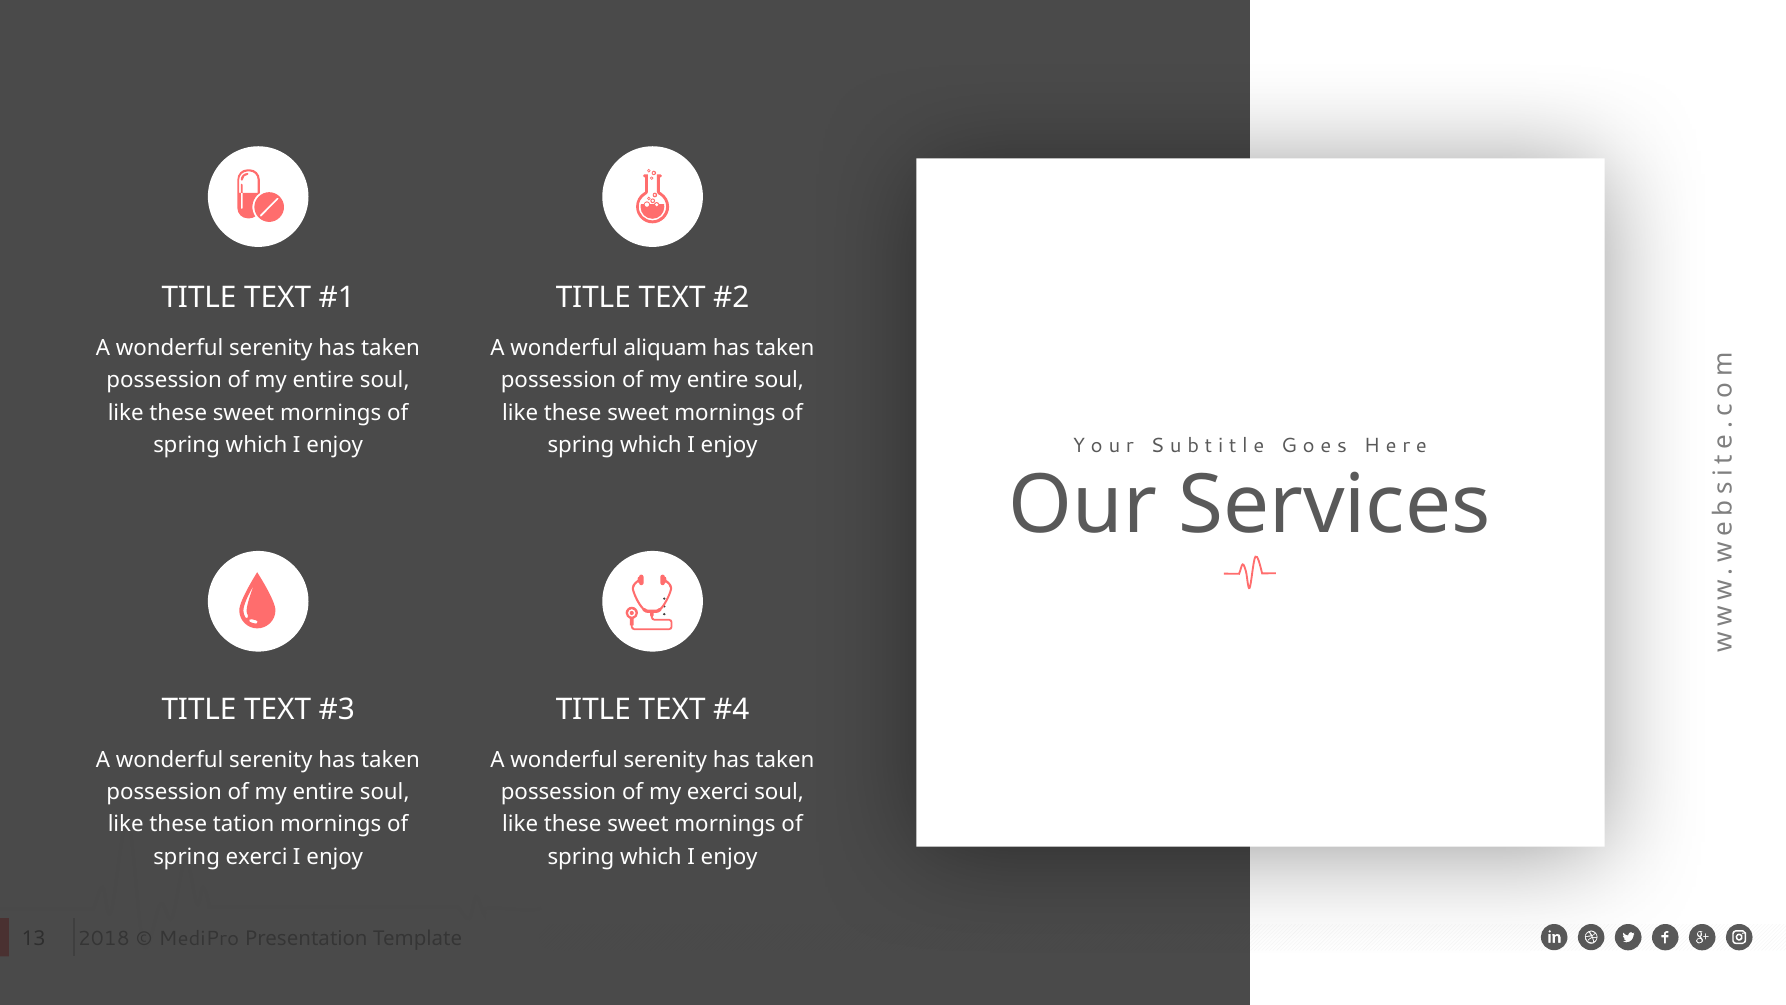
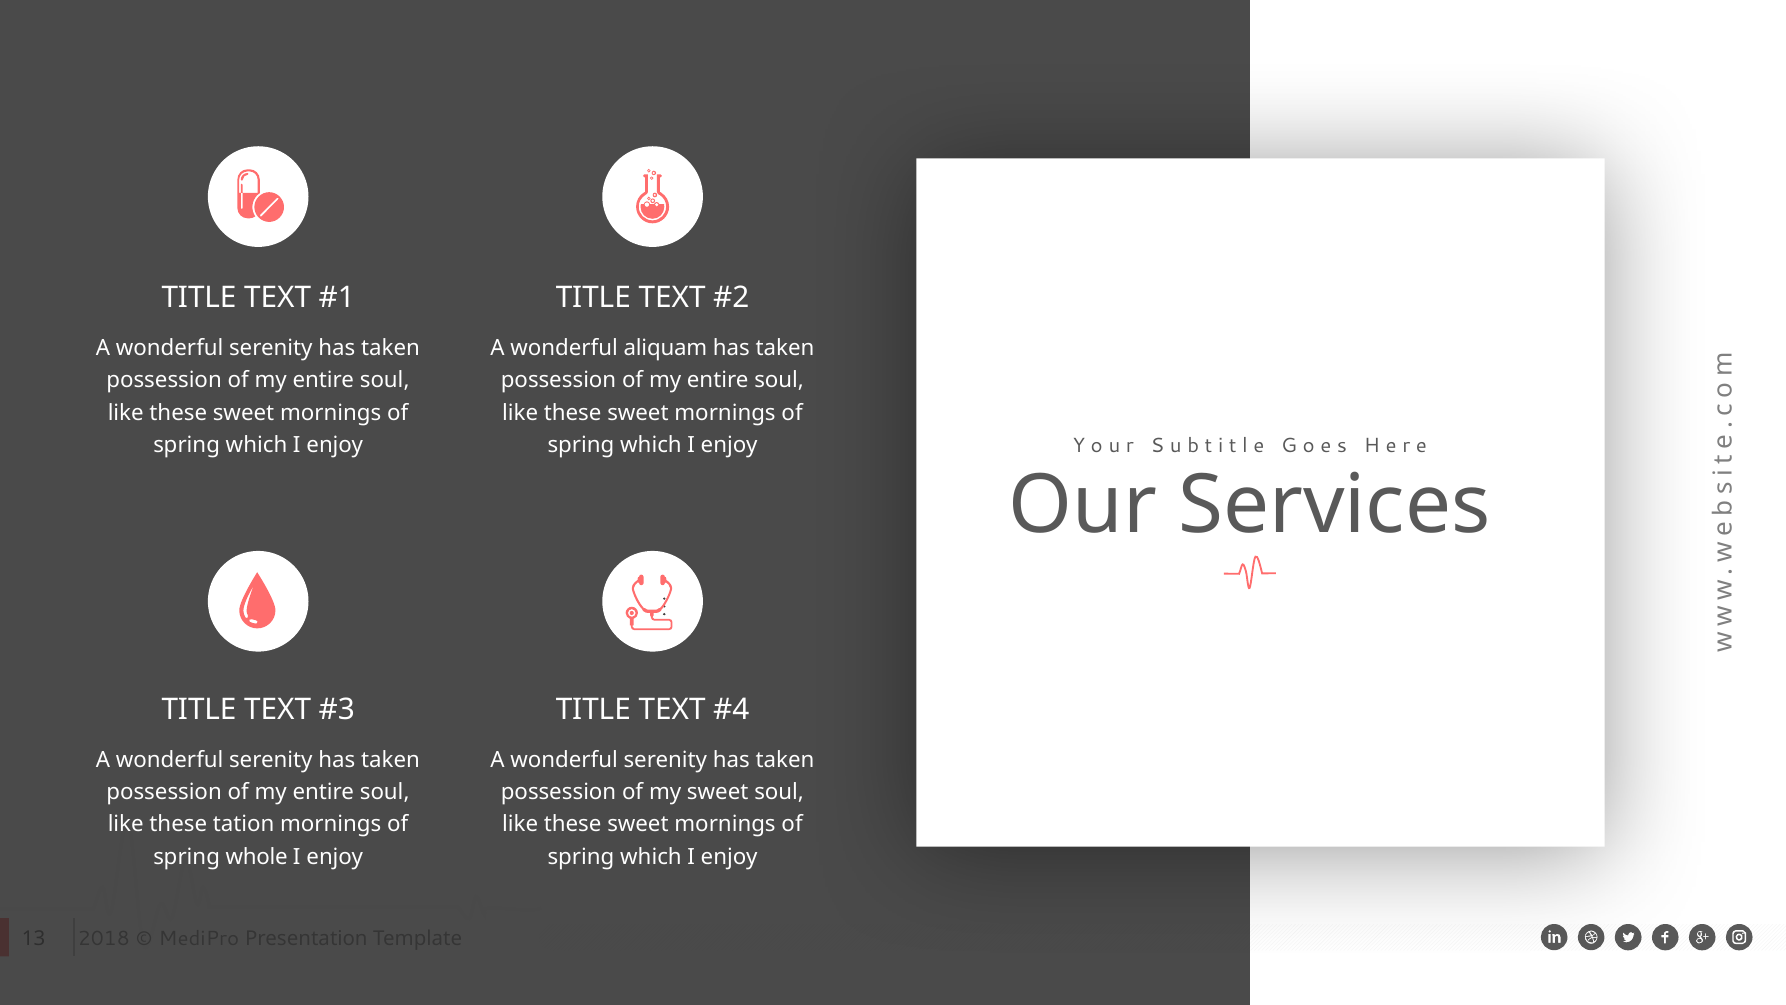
my exerci: exerci -> sweet
spring exerci: exerci -> whole
